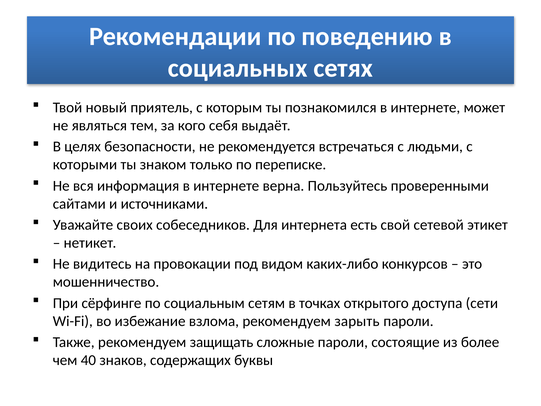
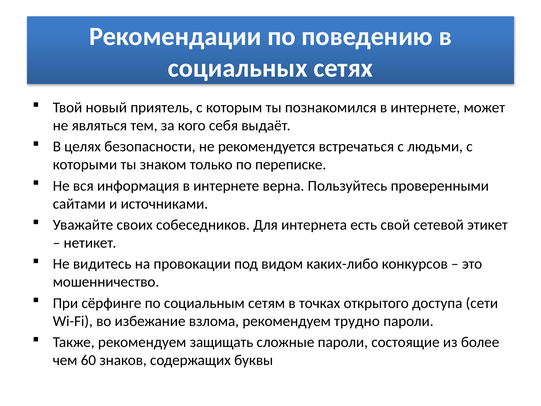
зарыть: зарыть -> трудно
40: 40 -> 60
